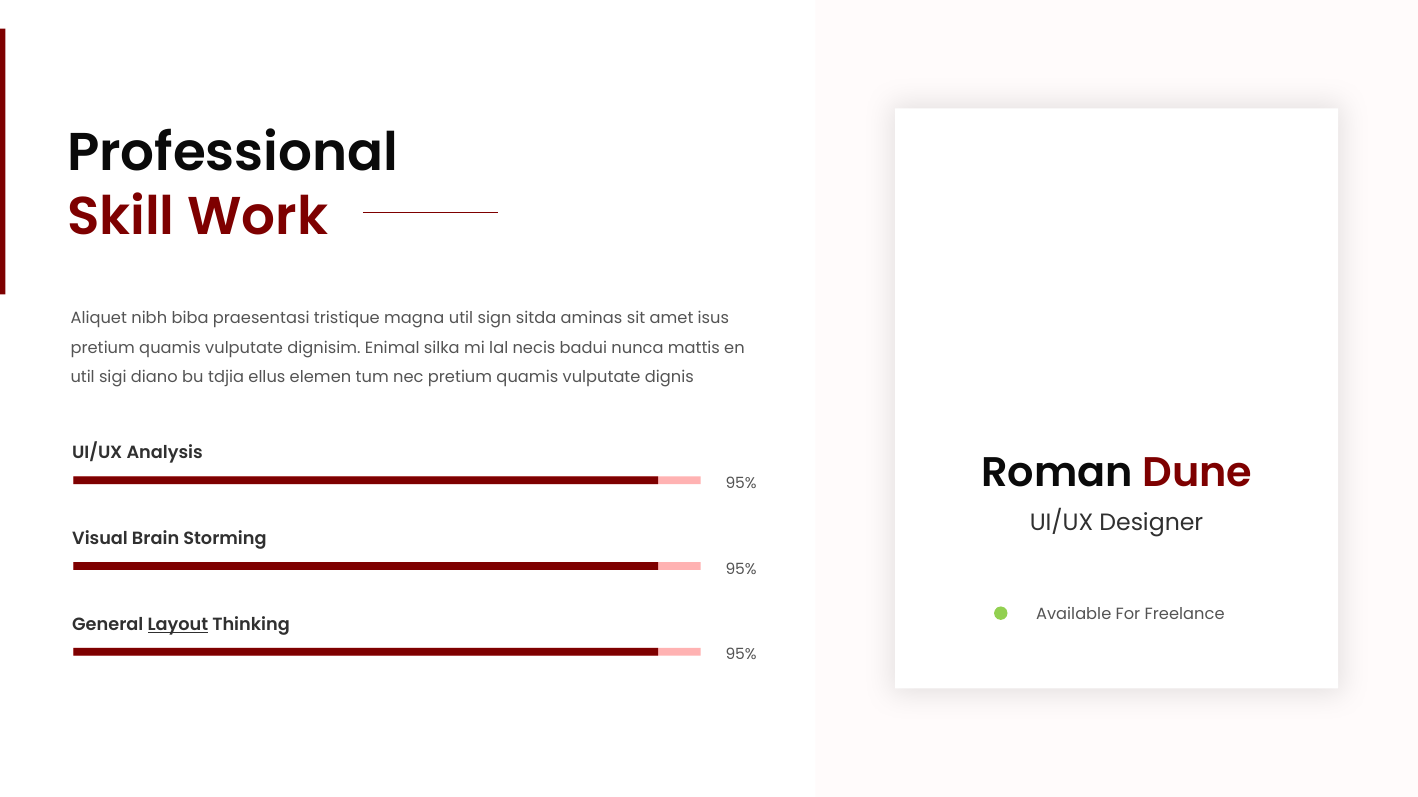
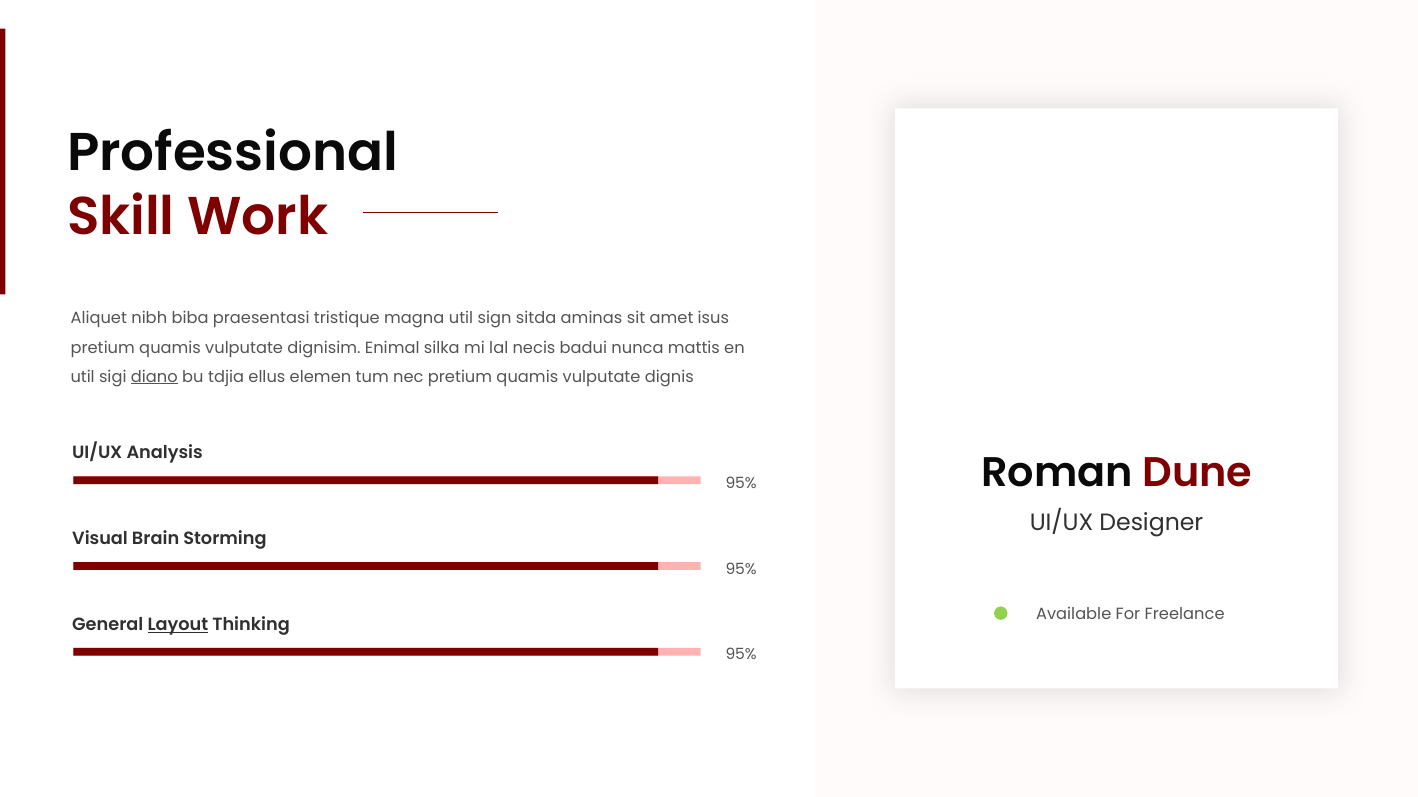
diano underline: none -> present
